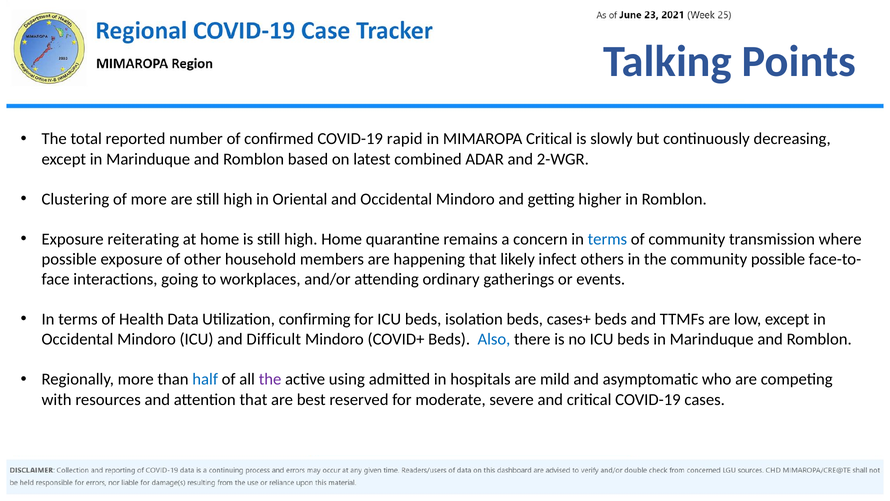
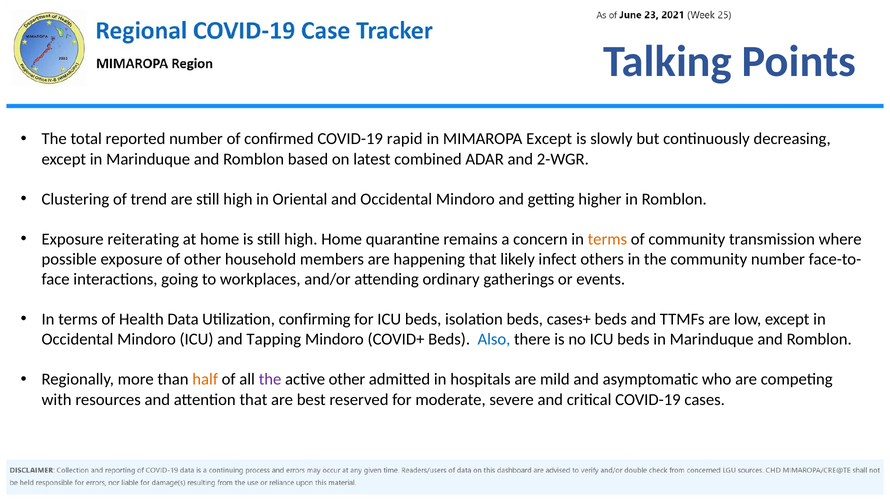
MIMAROPA Critical: Critical -> Except
of more: more -> trend
terms at (607, 239) colour: blue -> orange
community possible: possible -> number
Difficult: Difficult -> Tapping
half colour: blue -> orange
active using: using -> other
